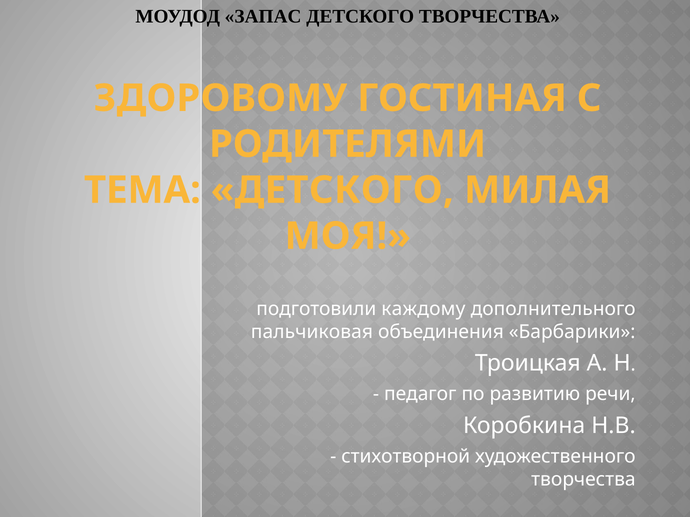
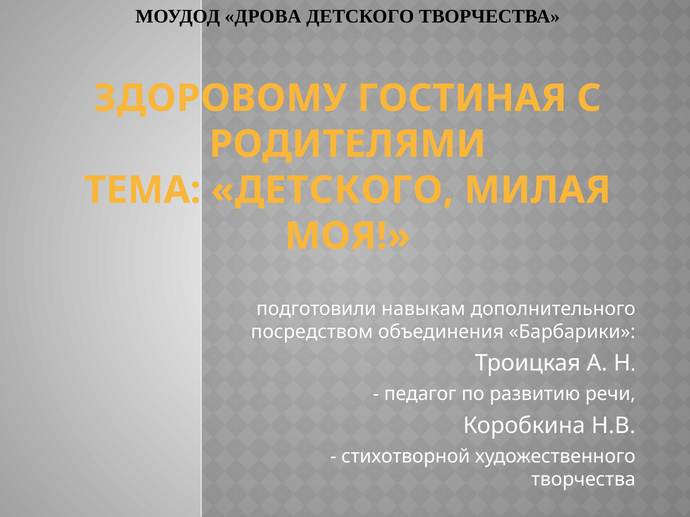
ЗАПАС: ЗАПАС -> ДРОВА
каждому: каждому -> навыкам
пальчиковая: пальчиковая -> посредством
